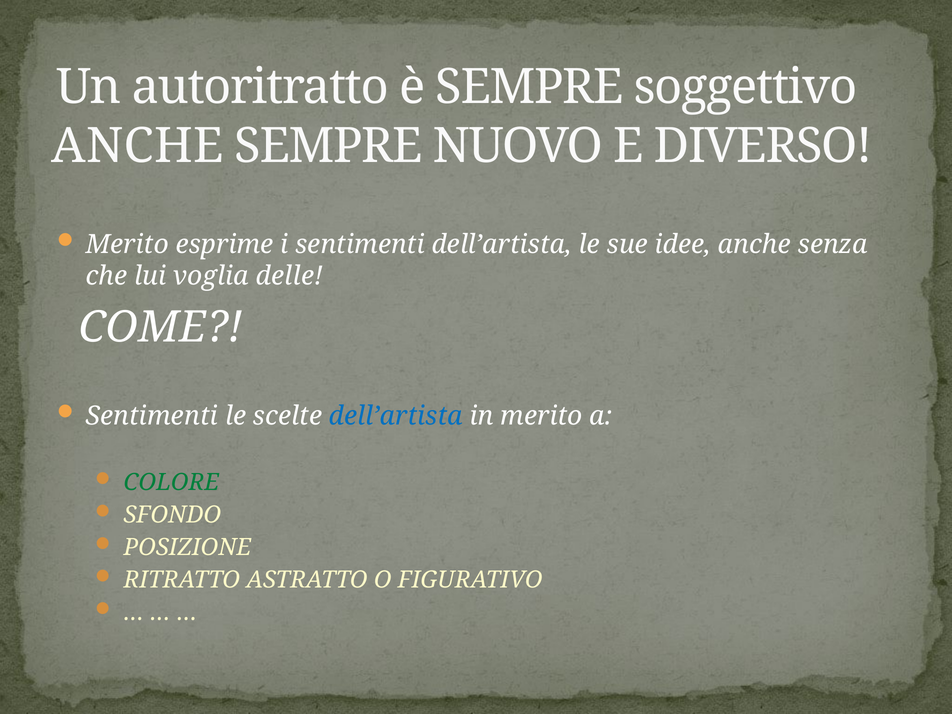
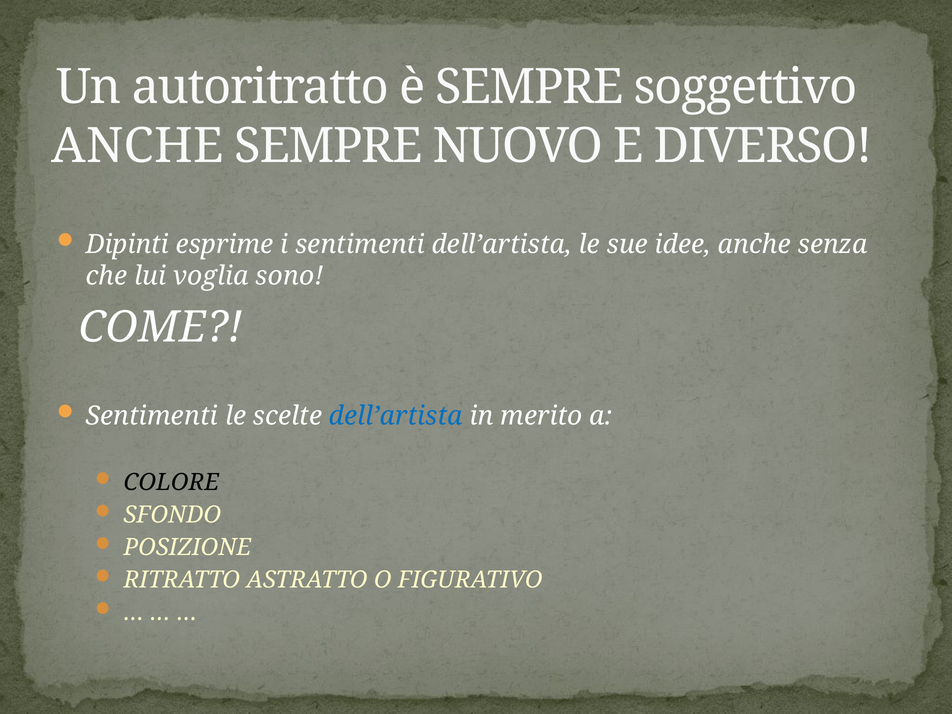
Merito at (127, 244): Merito -> Dipinti
delle: delle -> sono
COLORE colour: green -> black
